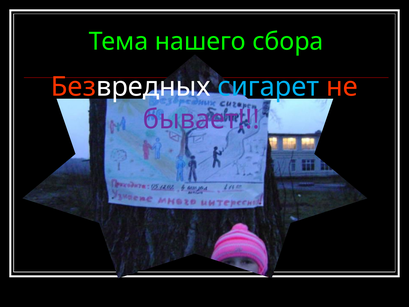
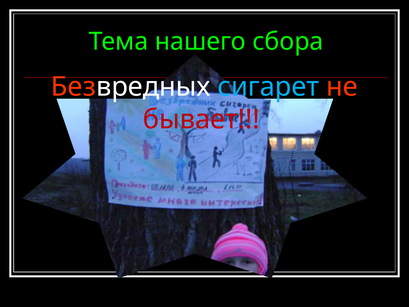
бывает colour: purple -> red
